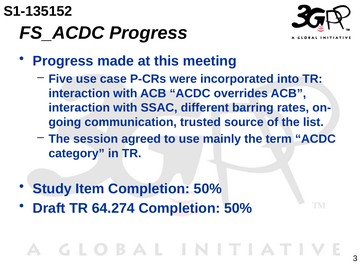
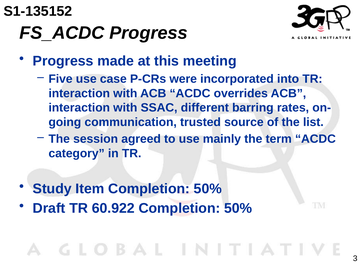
64.274: 64.274 -> 60.922
